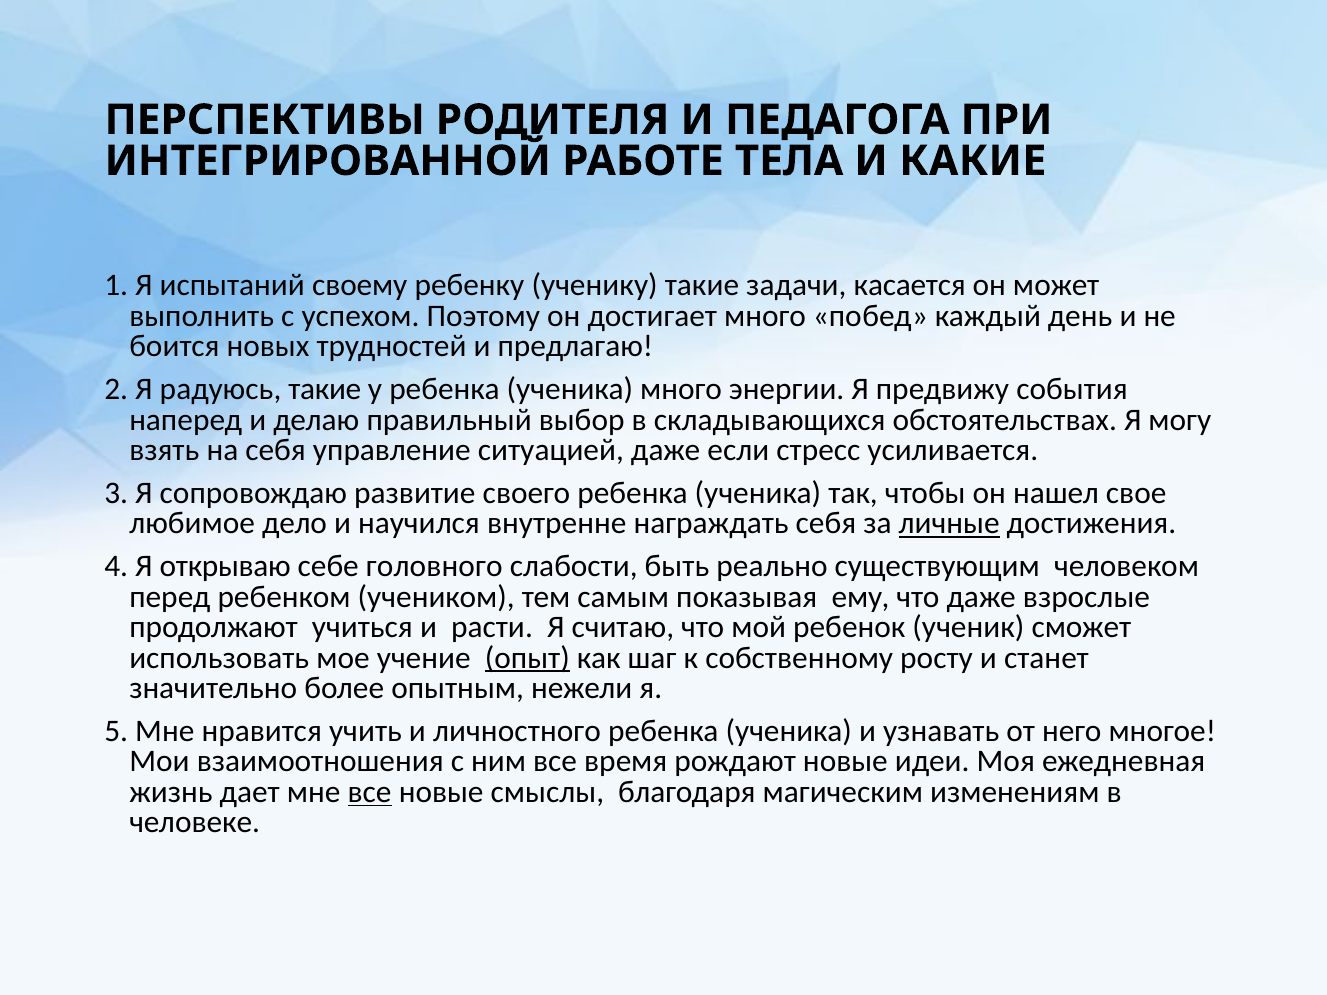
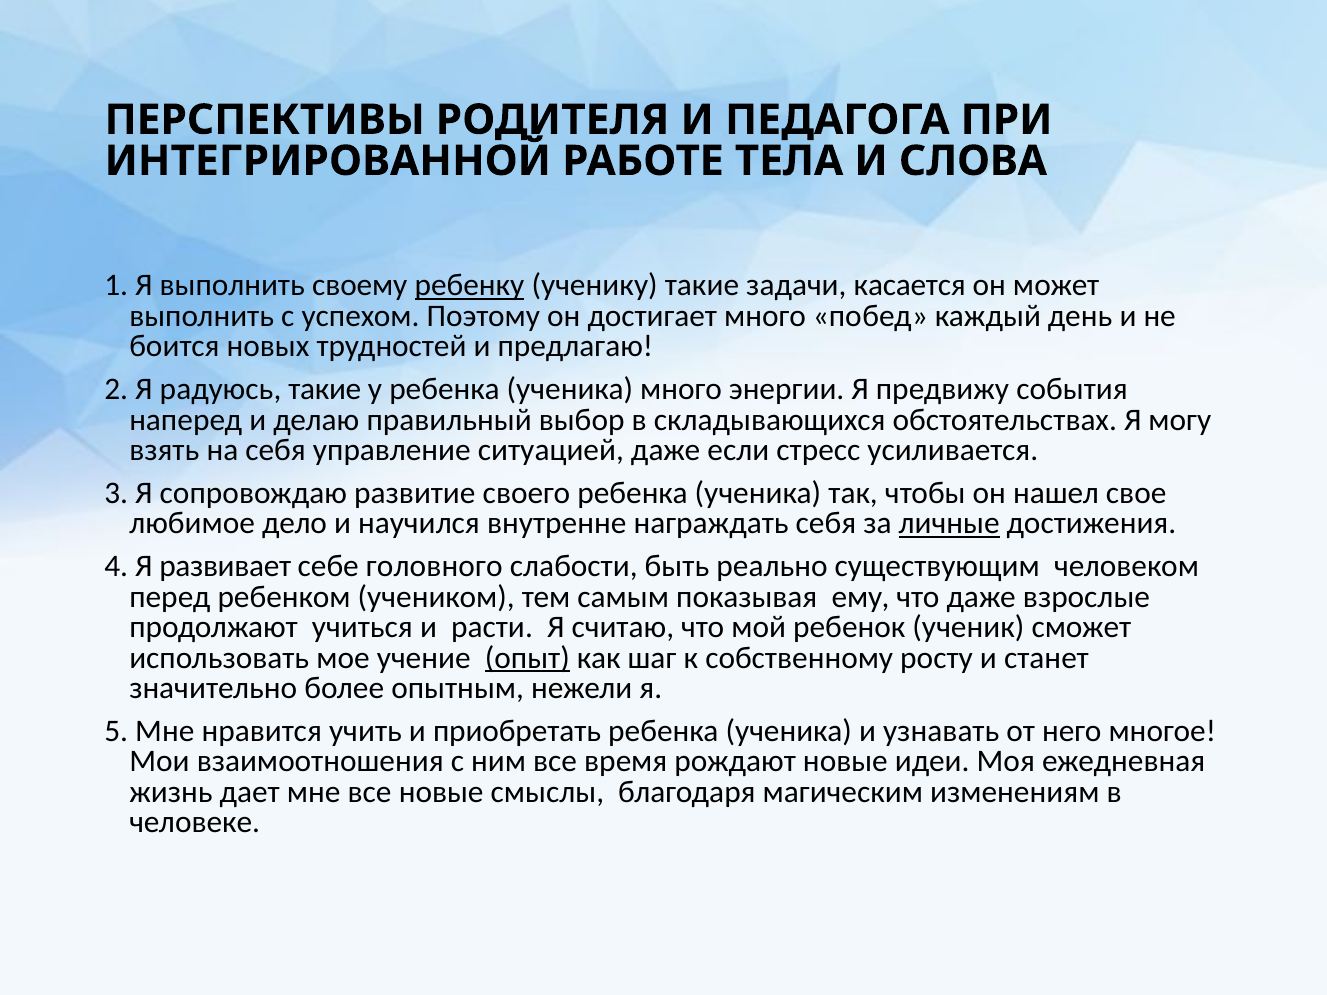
КАКИЕ: КАКИЕ -> СЛОВА
Я испытаний: испытаний -> выполнить
ребенку underline: none -> present
открываю: открываю -> развивает
личностного: личностного -> приобретать
все at (370, 792) underline: present -> none
